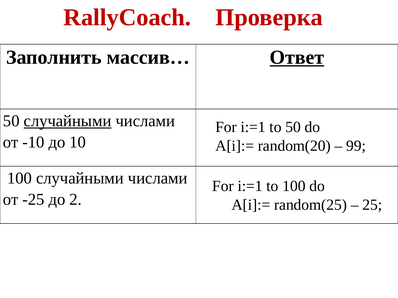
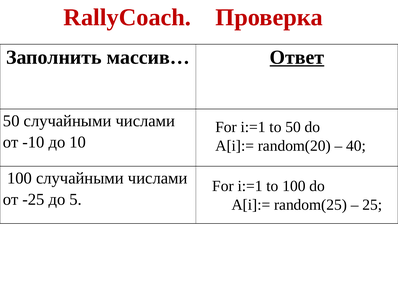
случайными at (68, 121) underline: present -> none
99: 99 -> 40
2: 2 -> 5
